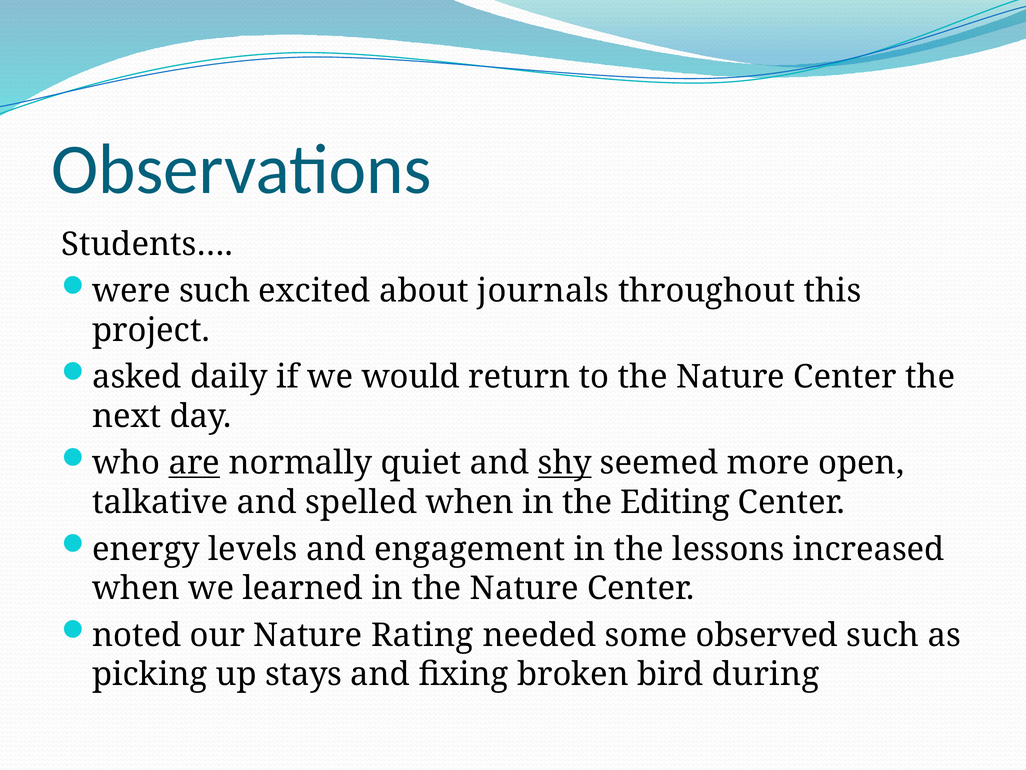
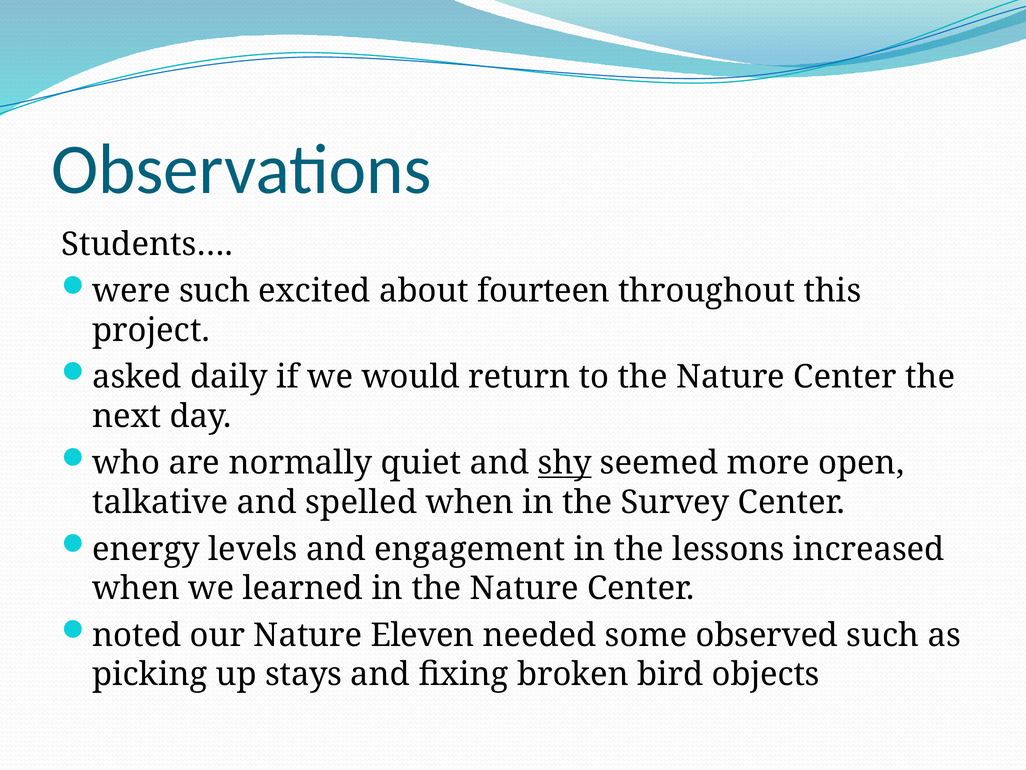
journals: journals -> fourteen
are underline: present -> none
Editing: Editing -> Survey
Rating: Rating -> Eleven
during: during -> objects
